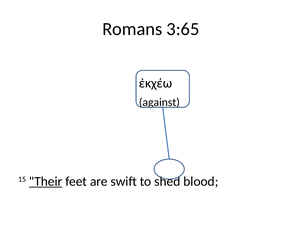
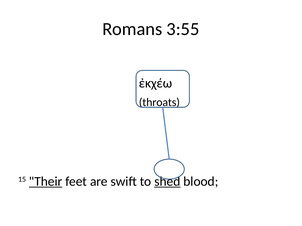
3:65: 3:65 -> 3:55
against: against -> throats
shed underline: none -> present
